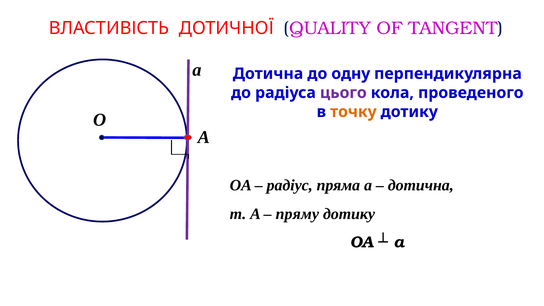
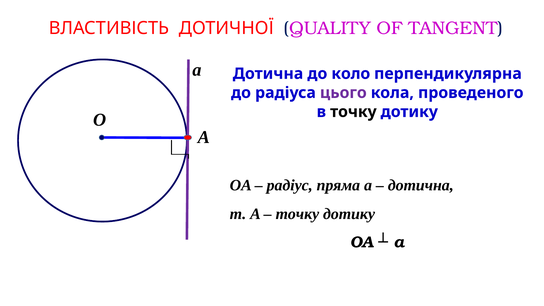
одну: одну -> коло
точку at (353, 112) colour: orange -> black
пряму at (297, 214): пряму -> точку
